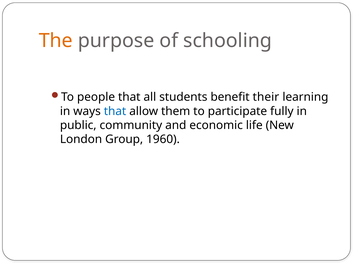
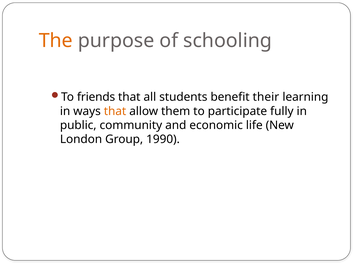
people: people -> friends
that at (115, 112) colour: blue -> orange
1960: 1960 -> 1990
